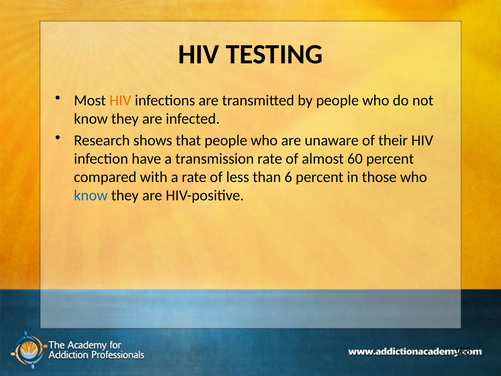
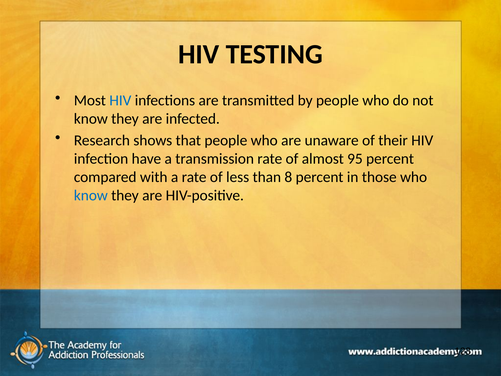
HIV at (120, 100) colour: orange -> blue
60: 60 -> 95
6: 6 -> 8
